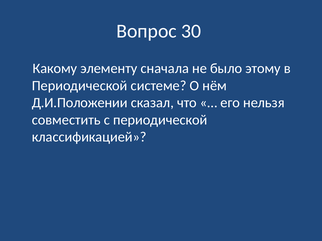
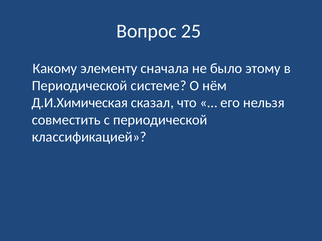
30: 30 -> 25
Д.И.Положении: Д.И.Положении -> Д.И.Химическая
